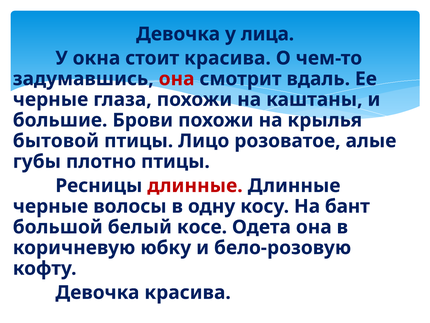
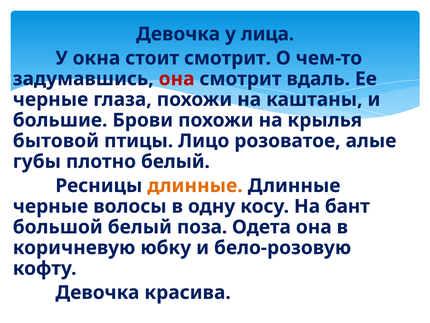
стоит красива: красива -> смотрит
плотно птицы: птицы -> белый
длинные at (195, 185) colour: red -> orange
косе: косе -> поза
